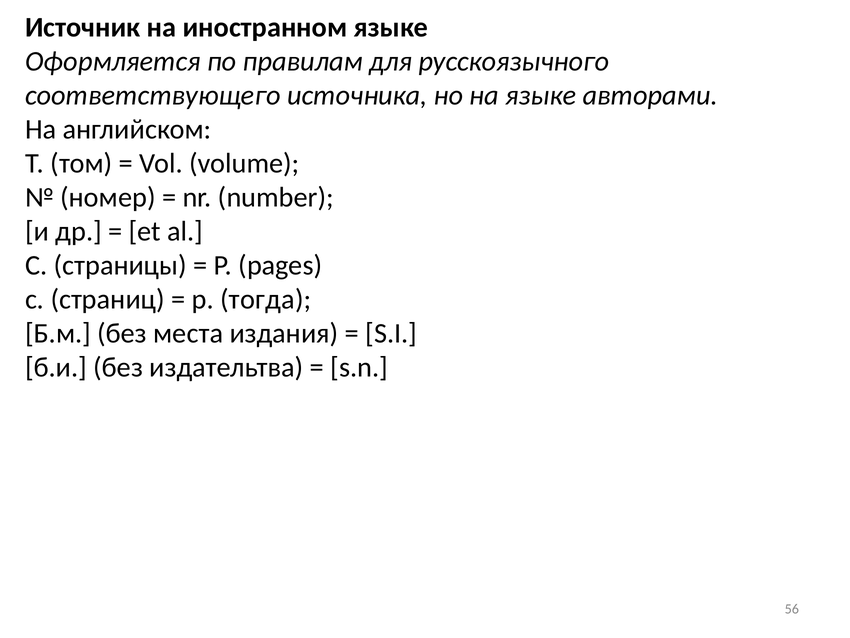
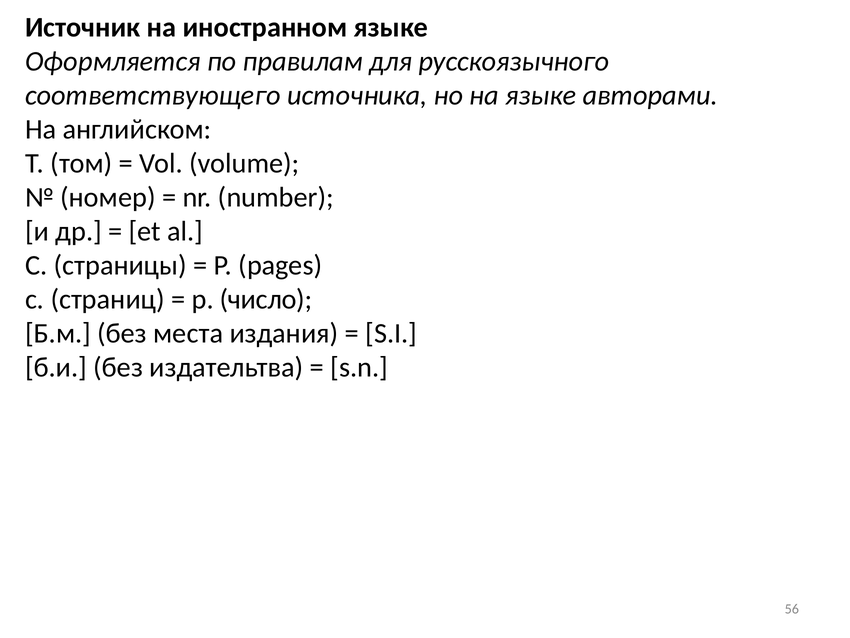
тогда: тогда -> число
